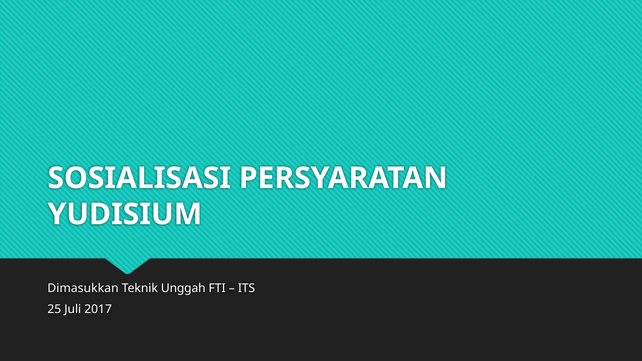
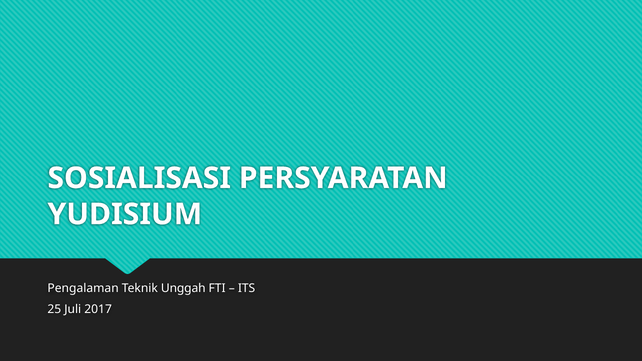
Dimasukkan: Dimasukkan -> Pengalaman
